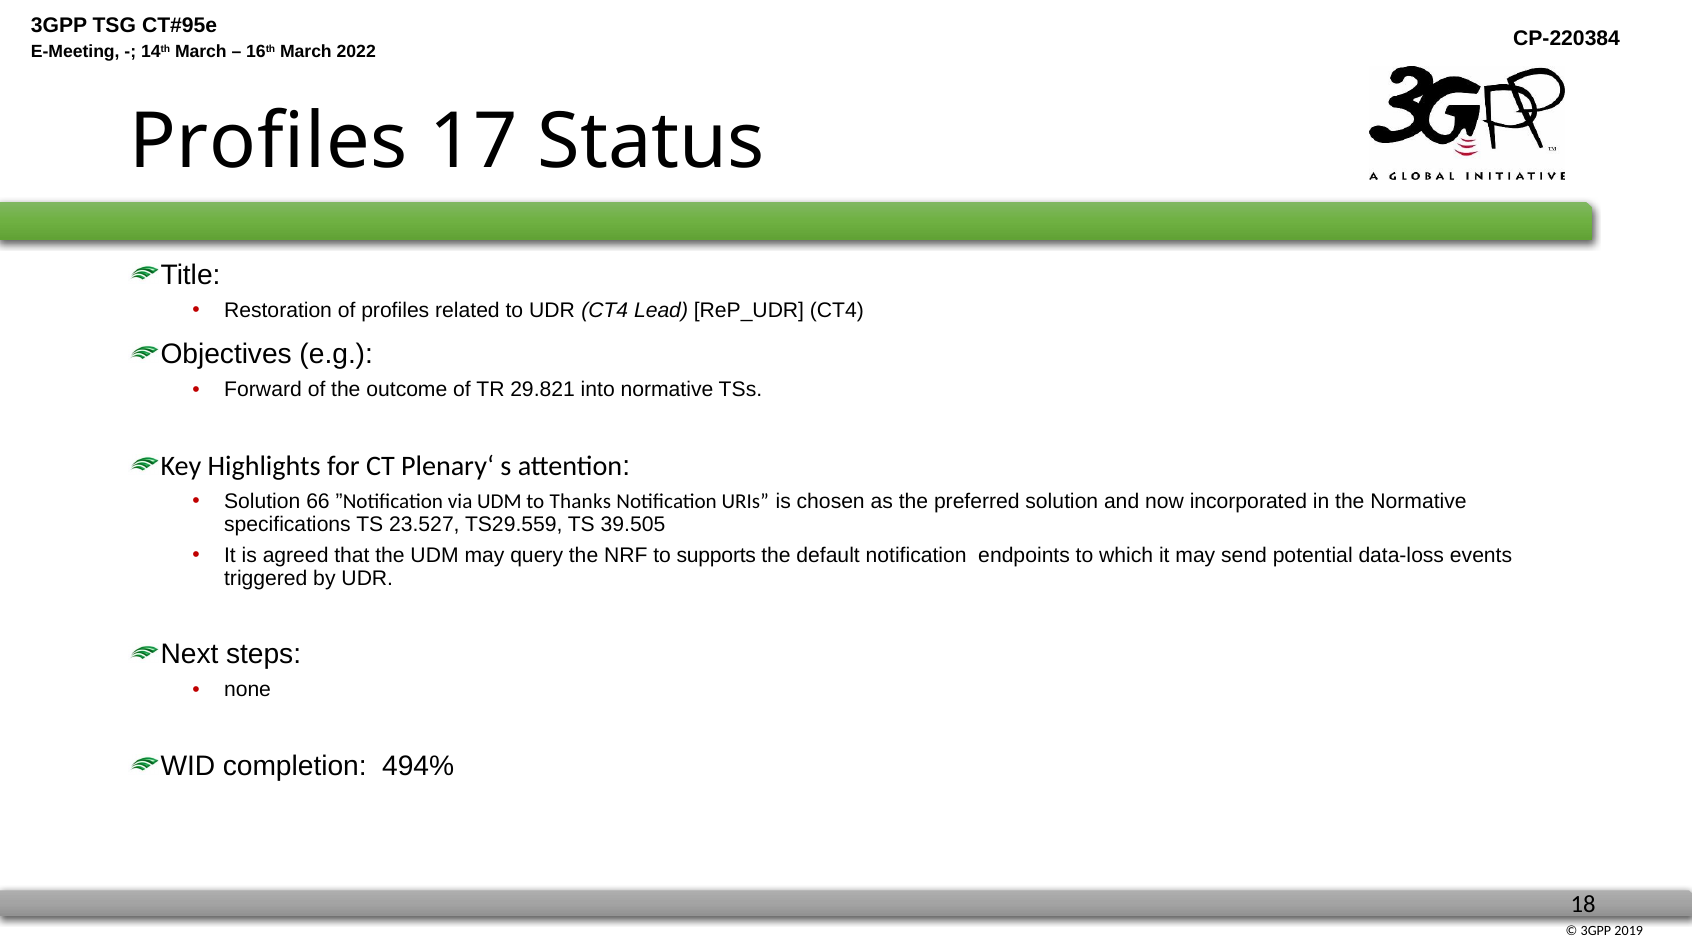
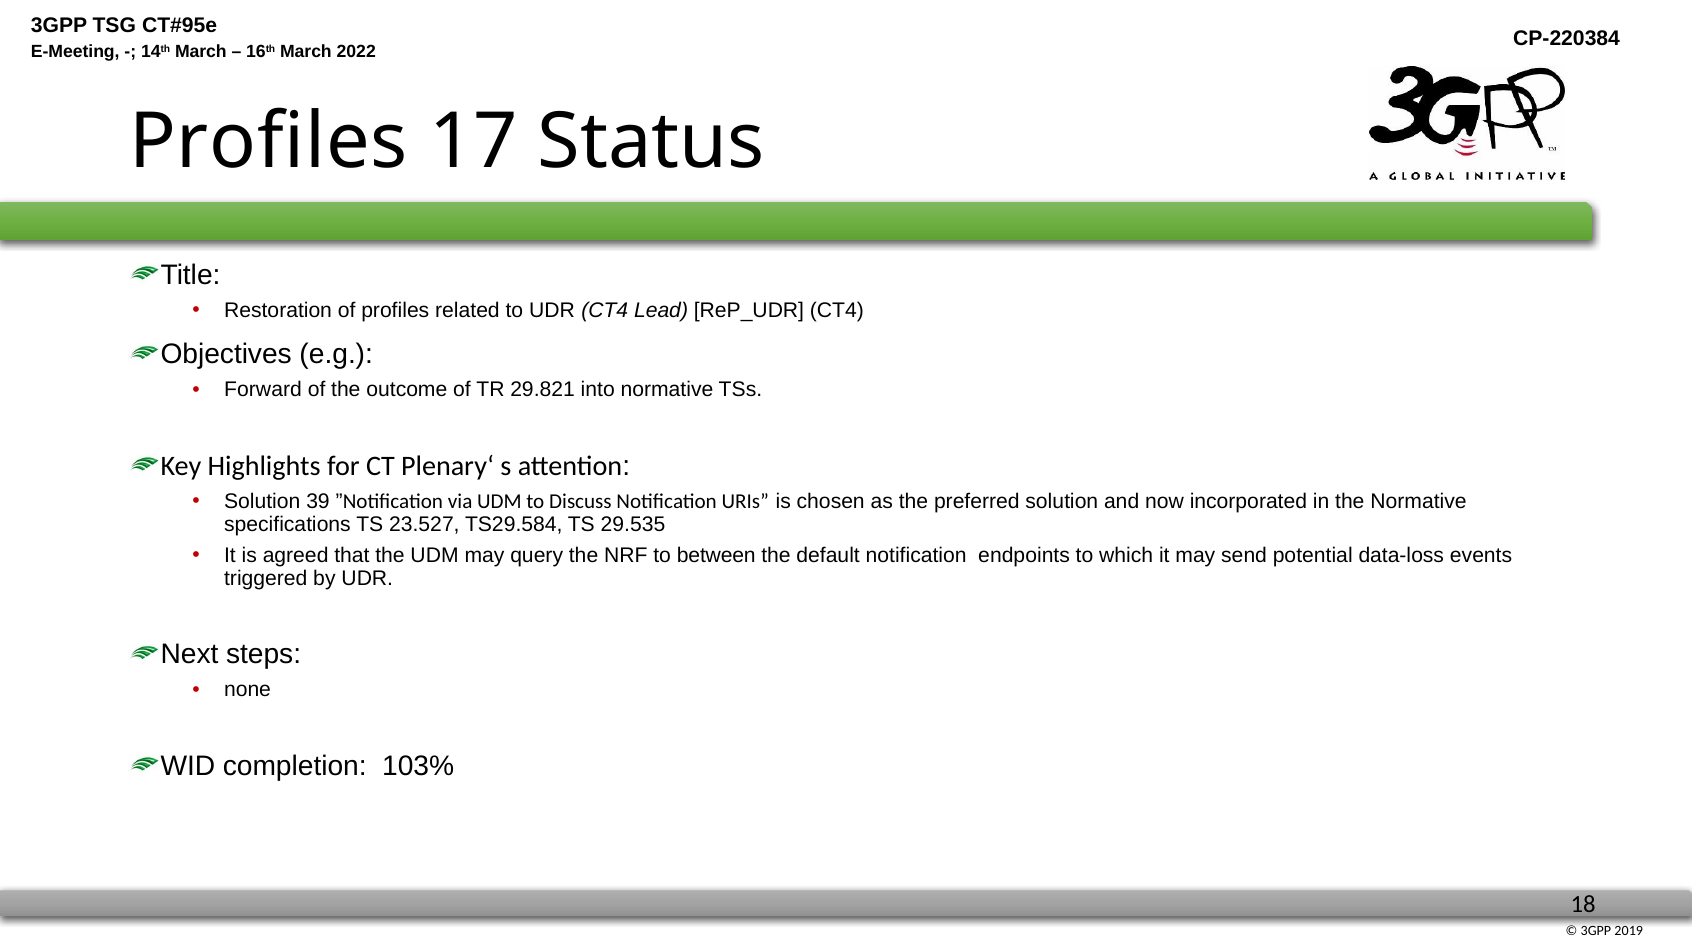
66: 66 -> 39
Thanks: Thanks -> Discuss
TS29.559: TS29.559 -> TS29.584
39.505: 39.505 -> 29.535
supports: supports -> between
494%: 494% -> 103%
